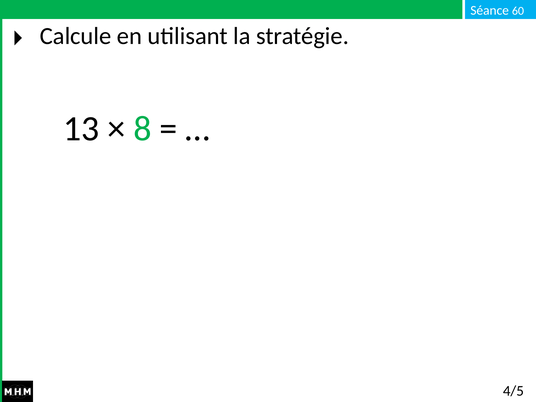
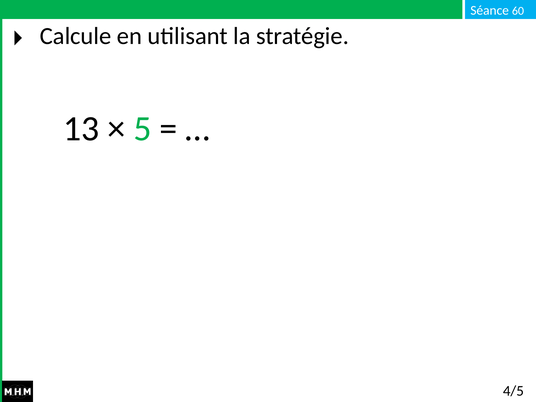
8: 8 -> 5
